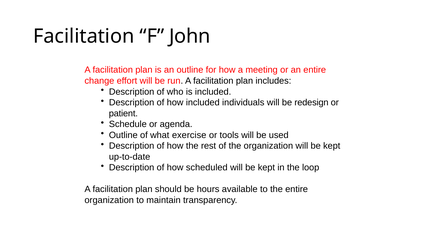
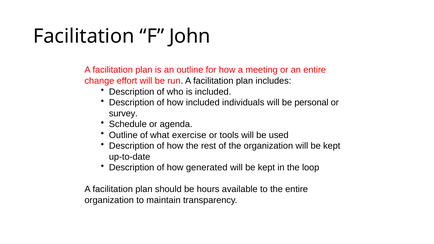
redesign: redesign -> personal
patient: patient -> survey
scheduled: scheduled -> generated
